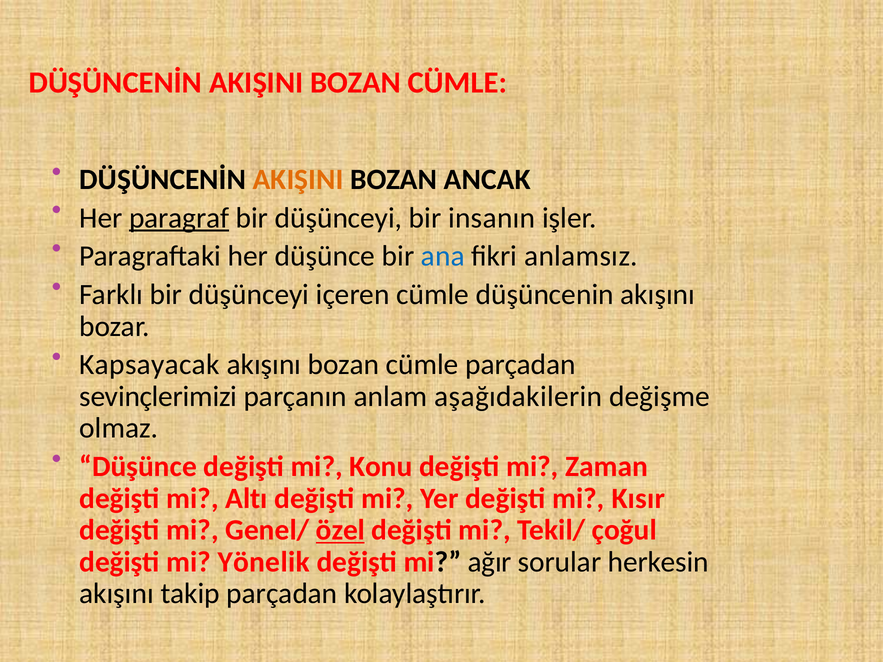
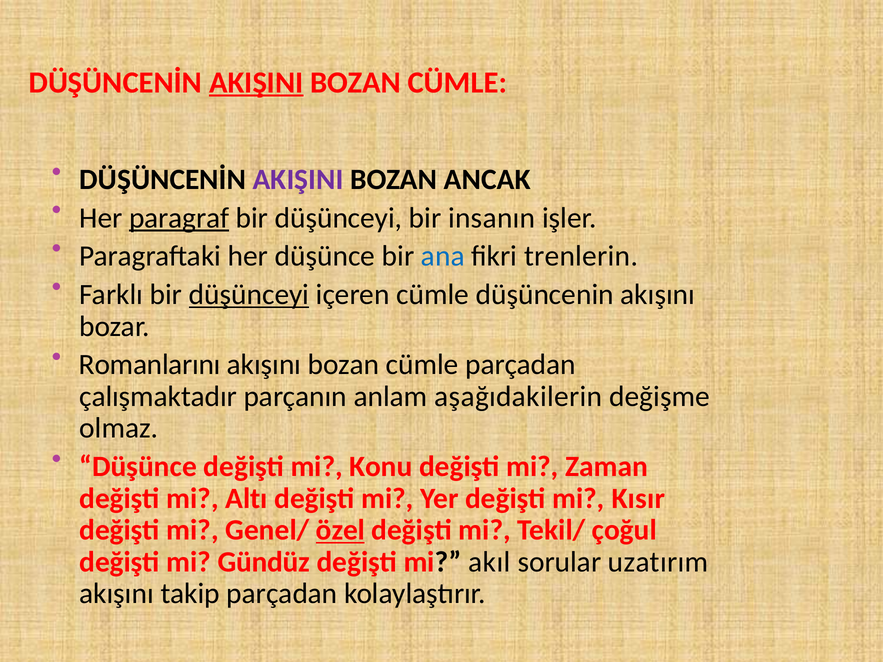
AKIŞINI at (256, 82) underline: none -> present
AKIŞINI at (298, 180) colour: orange -> purple
anlamsız: anlamsız -> trenlerin
düşünceyi at (249, 295) underline: none -> present
Kapsayacak: Kapsayacak -> Romanlarını
sevinçlerimizi: sevinçlerimizi -> çalışmaktadır
Yönelik: Yönelik -> Gündüz
ağır: ağır -> akıl
herkesin: herkesin -> uzatırım
